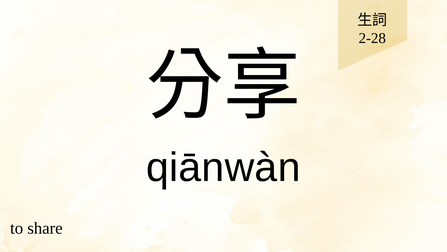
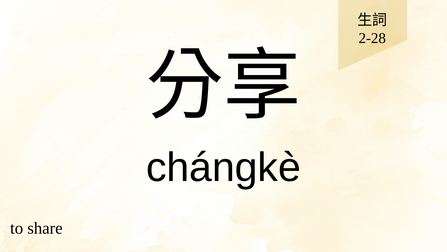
qiānwàn: qiānwàn -> chángkè
